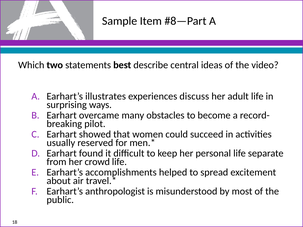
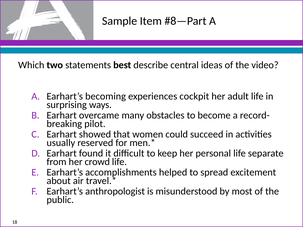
illustrates: illustrates -> becoming
discuss: discuss -> cockpit
